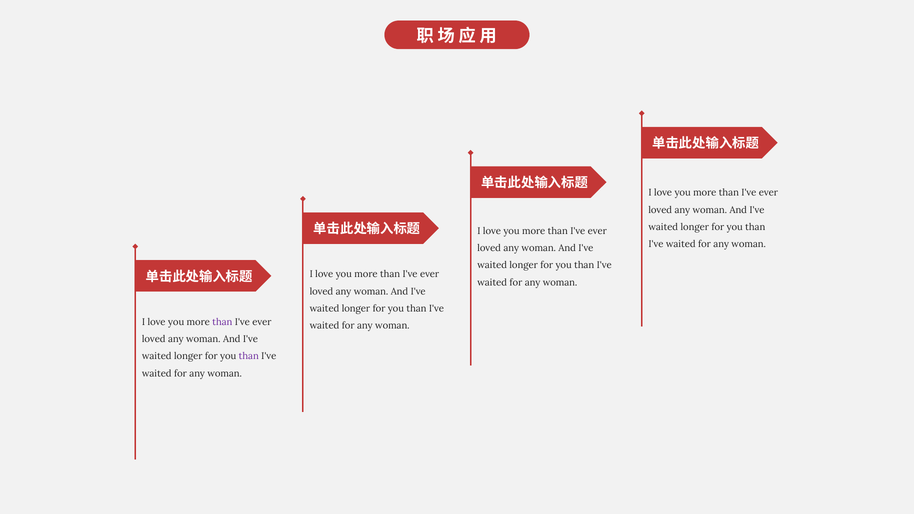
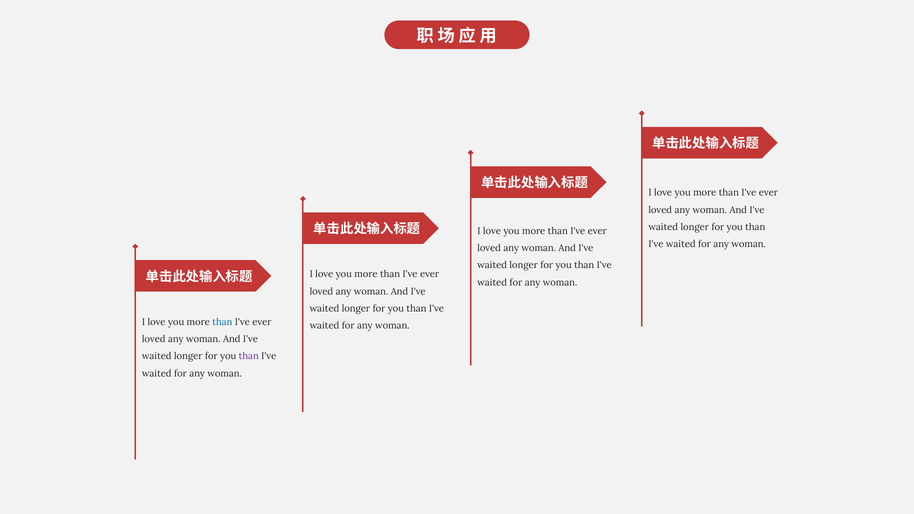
than at (222, 322) colour: purple -> blue
